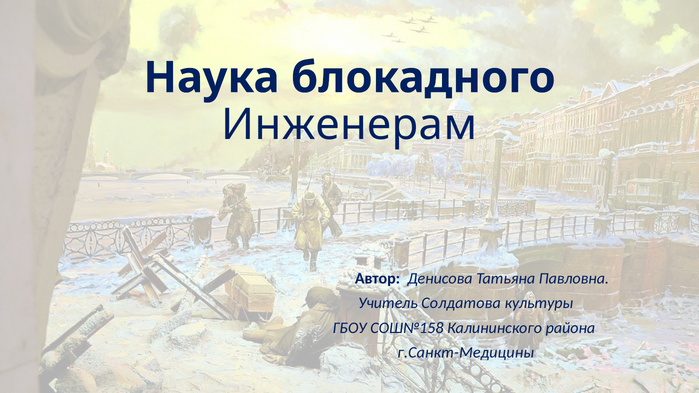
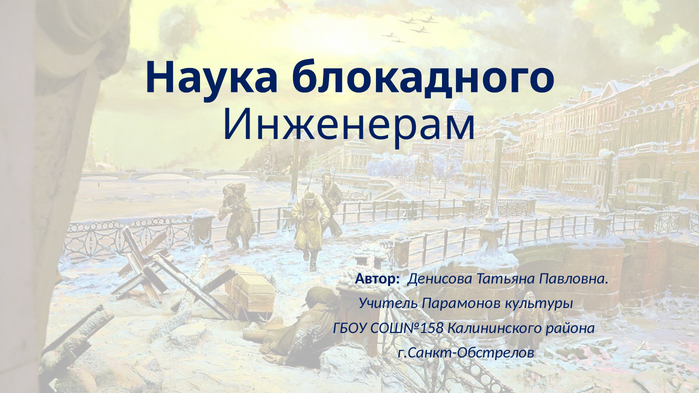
Солдатова: Солдатова -> Парамонов
г.Санкт-Медицины: г.Санкт-Медицины -> г.Санкт-Обстрелов
